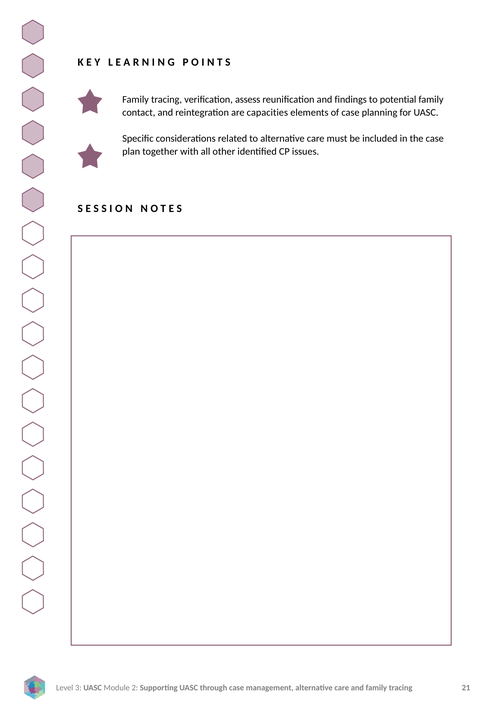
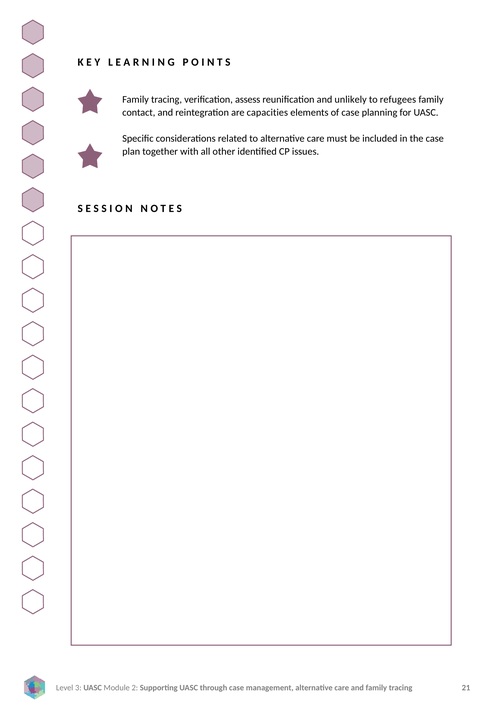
findings: findings -> unlikely
potential: potential -> refugees
